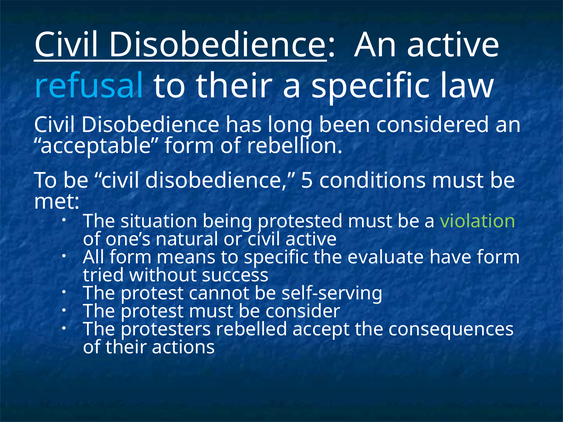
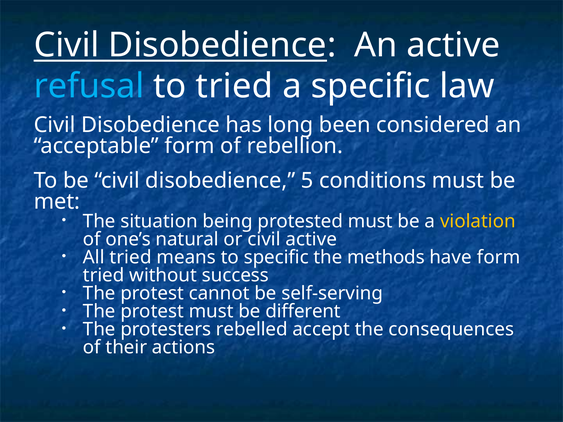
to their: their -> tried
violation colour: light green -> yellow
All form: form -> tried
evaluate: evaluate -> methods
consider: consider -> different
